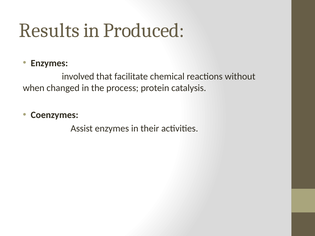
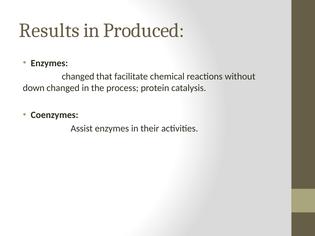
involved at (78, 77): involved -> changed
when: when -> down
